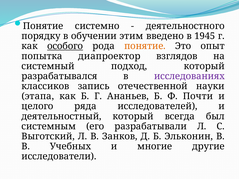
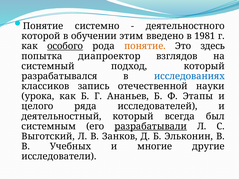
порядку: порядку -> которой
1945: 1945 -> 1981
опыт: опыт -> здесь
исследованиях colour: purple -> blue
этапа: этапа -> урока
Почти: Почти -> Этапы
разрабатывали underline: none -> present
